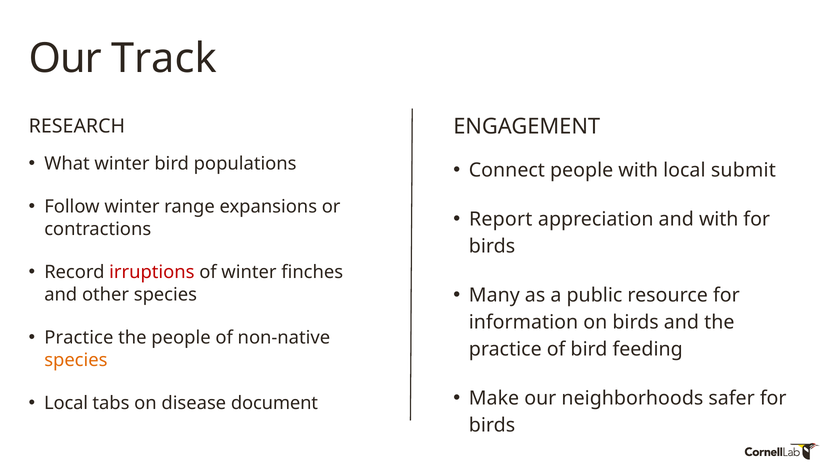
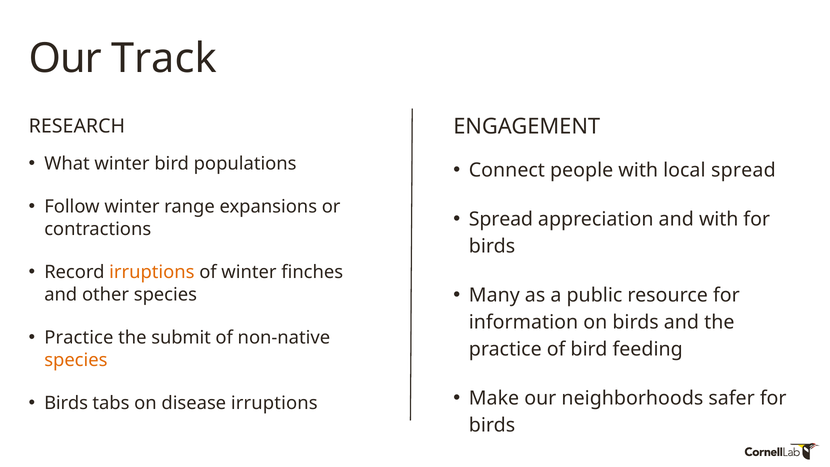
local submit: submit -> spread
Report at (501, 219): Report -> Spread
irruptions at (152, 272) colour: red -> orange
the people: people -> submit
Local at (66, 403): Local -> Birds
disease document: document -> irruptions
